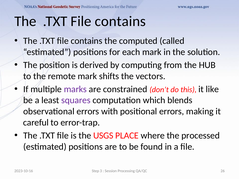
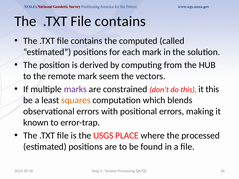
shifts: shifts -> seem
it like: like -> this
squares colour: purple -> orange
careful: careful -> known
